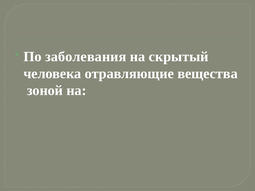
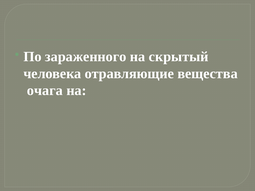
заболевания: заболевания -> зараженного
зоной: зоной -> очага
